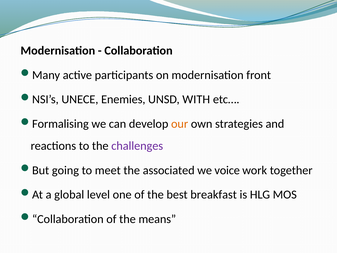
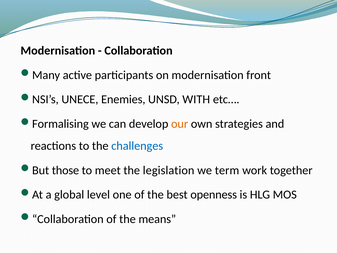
challenges colour: purple -> blue
going: going -> those
associated: associated -> legislation
voice: voice -> term
breakfast: breakfast -> openness
